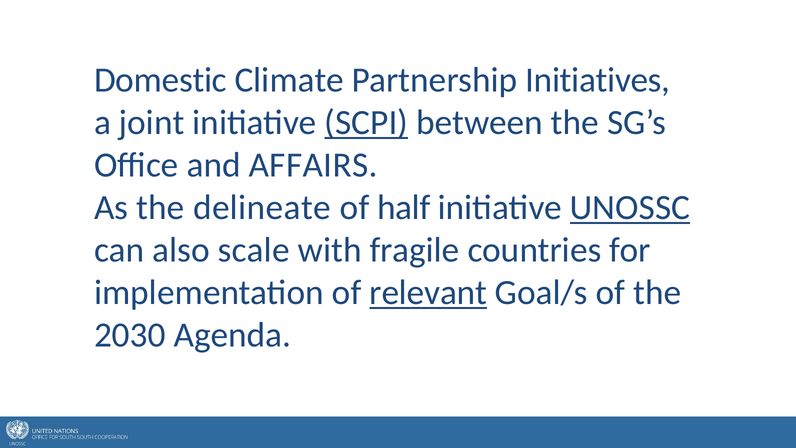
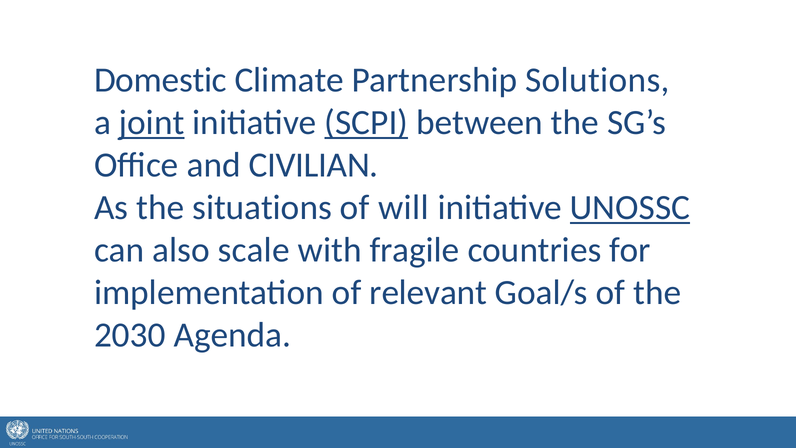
Initiatives: Initiatives -> Solutions
joint underline: none -> present
AFFAIRS: AFFAIRS -> CIVILIAN
delineate: delineate -> situations
half: half -> will
relevant underline: present -> none
